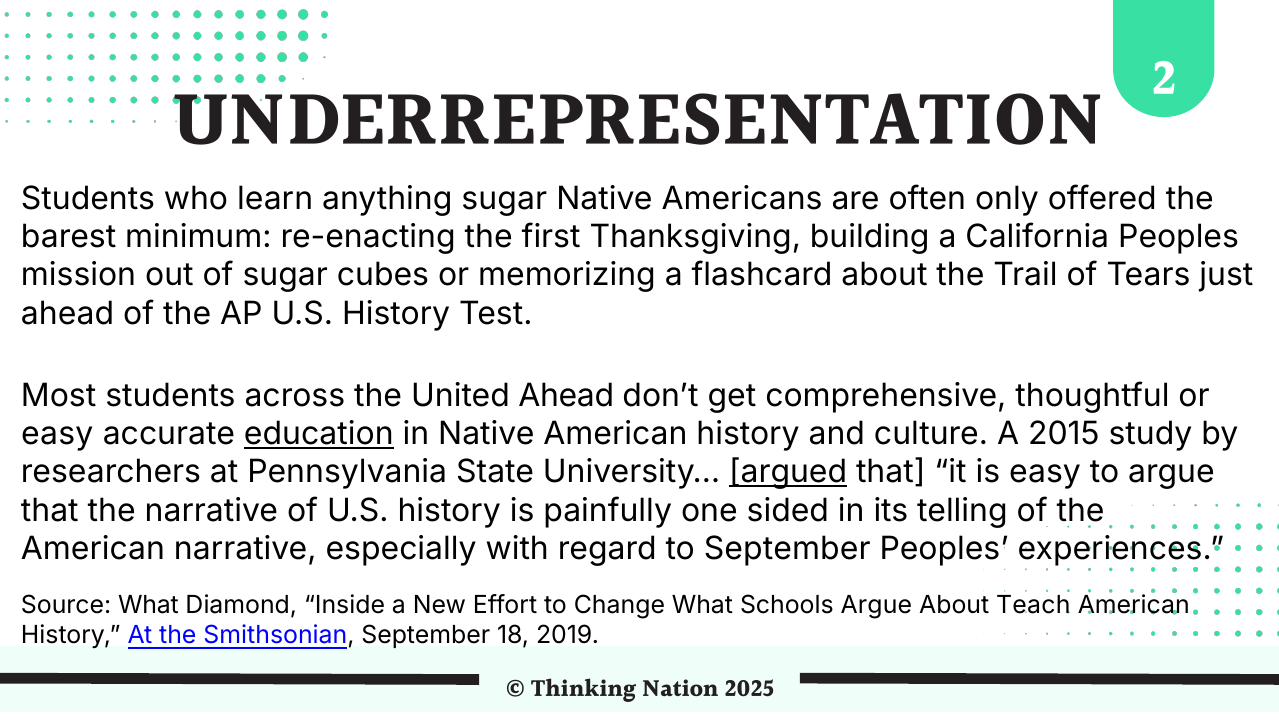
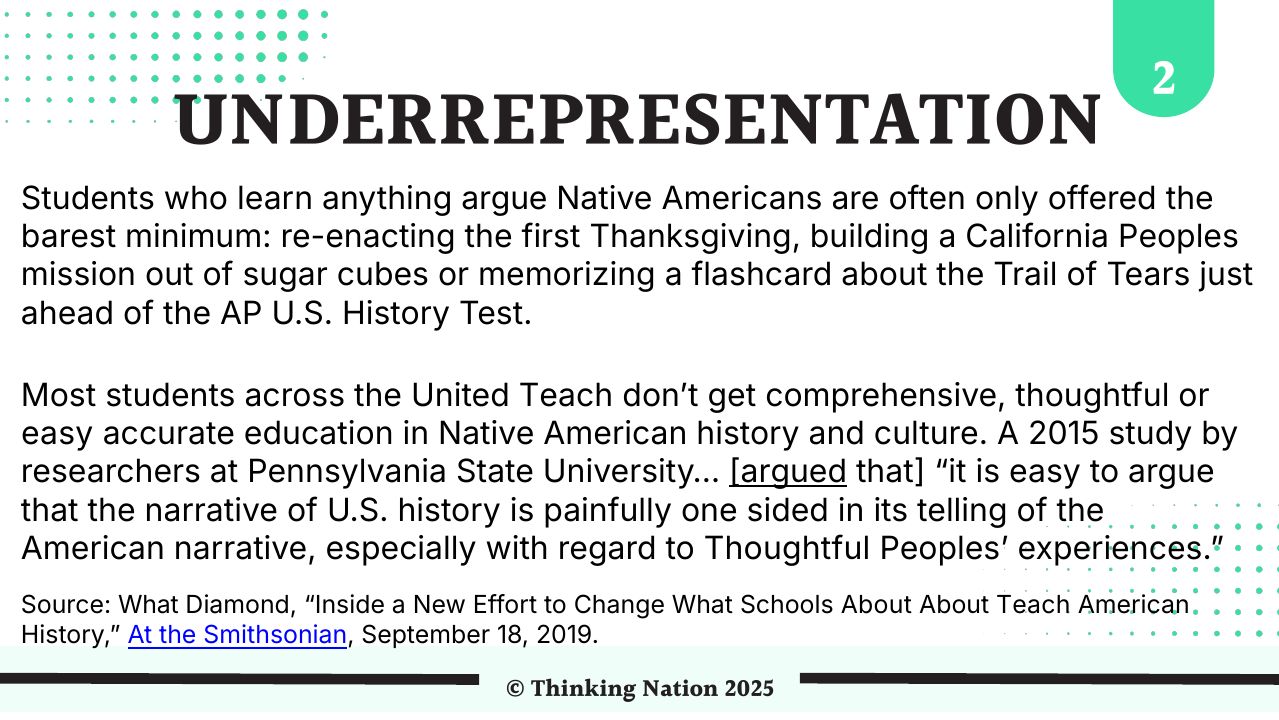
anything sugar: sugar -> argue
United Ahead: Ahead -> Teach
education underline: present -> none
to September: September -> Thoughtful
Schools Argue: Argue -> About
